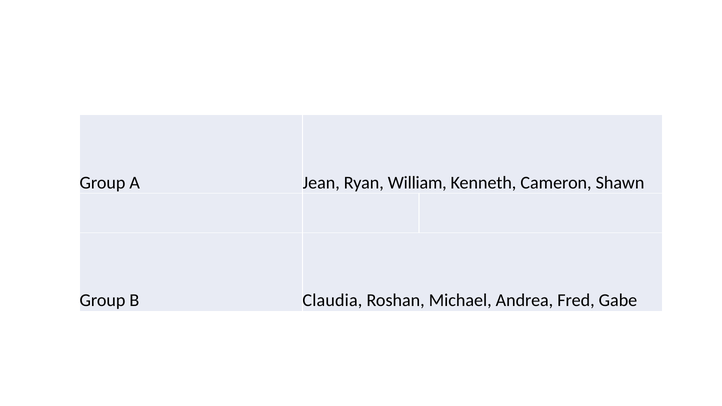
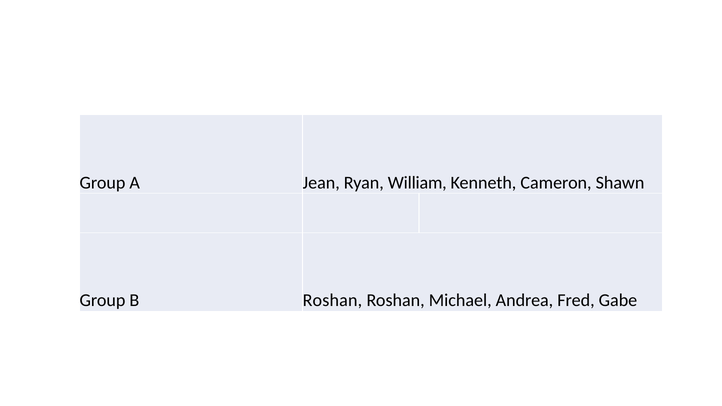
B Claudia: Claudia -> Roshan
